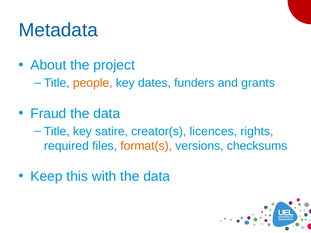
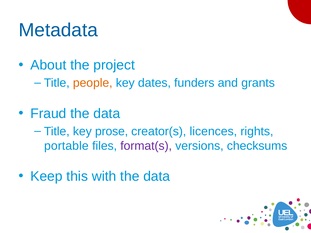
satire: satire -> prose
required: required -> portable
format(s colour: orange -> purple
